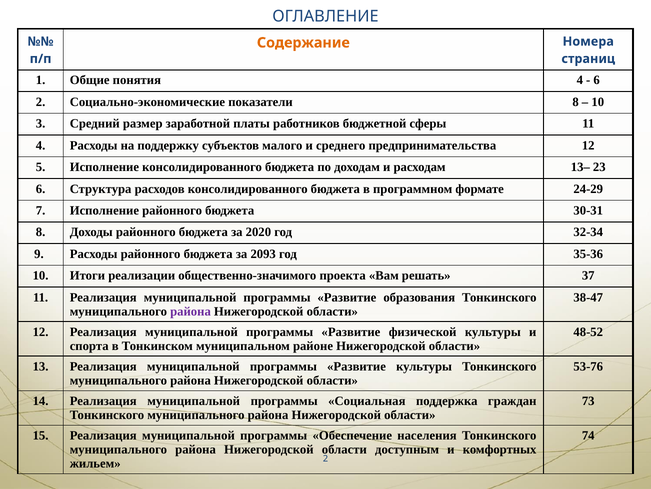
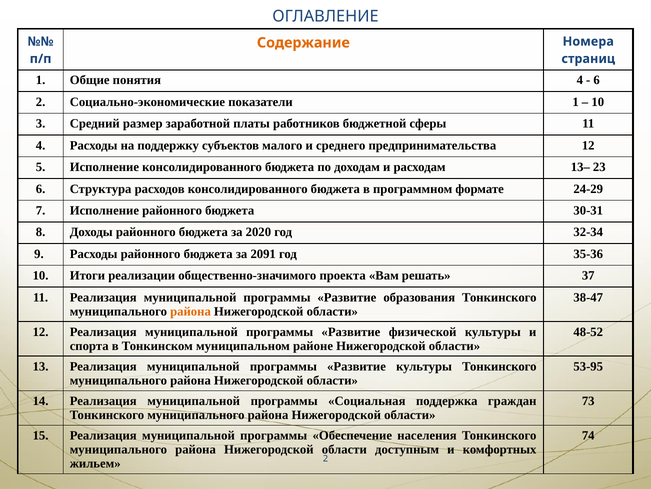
показатели 8: 8 -> 1
2093: 2093 -> 2091
района at (190, 311) colour: purple -> orange
53-76: 53-76 -> 53-95
